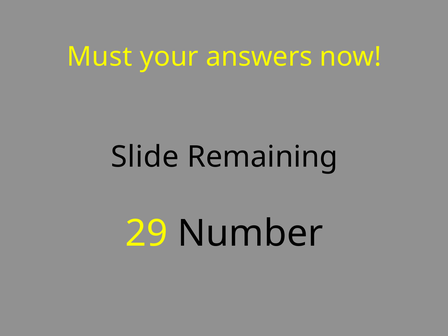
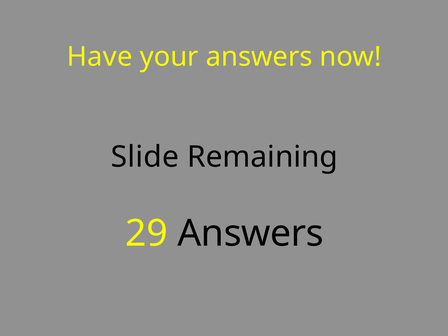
Must: Must -> Have
29 Number: Number -> Answers
